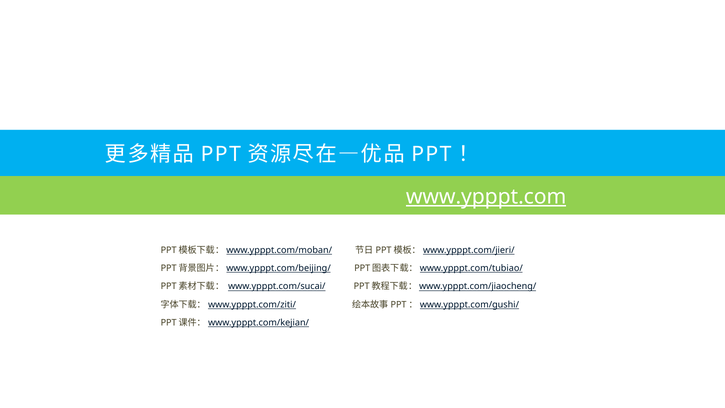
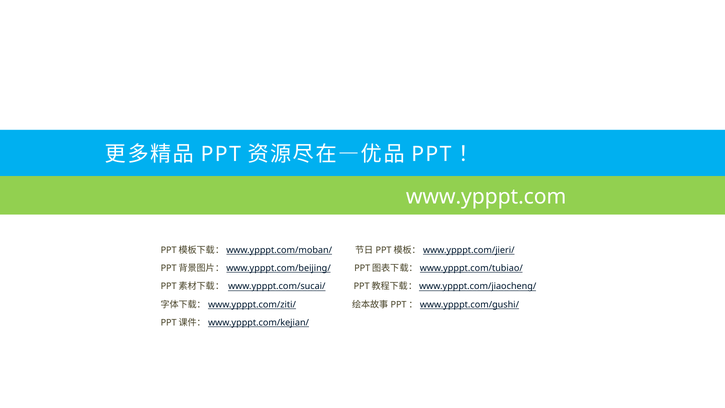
www.ypppt.com underline: present -> none
